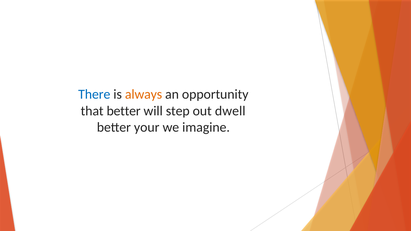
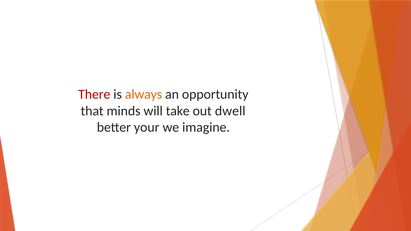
There colour: blue -> red
that better: better -> minds
step: step -> take
